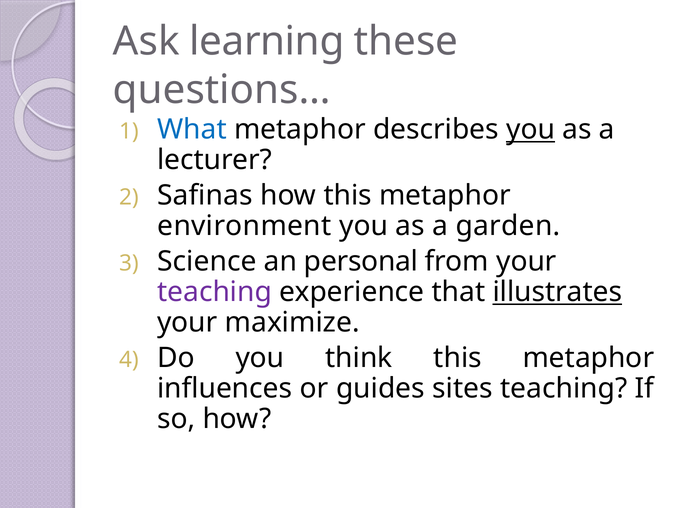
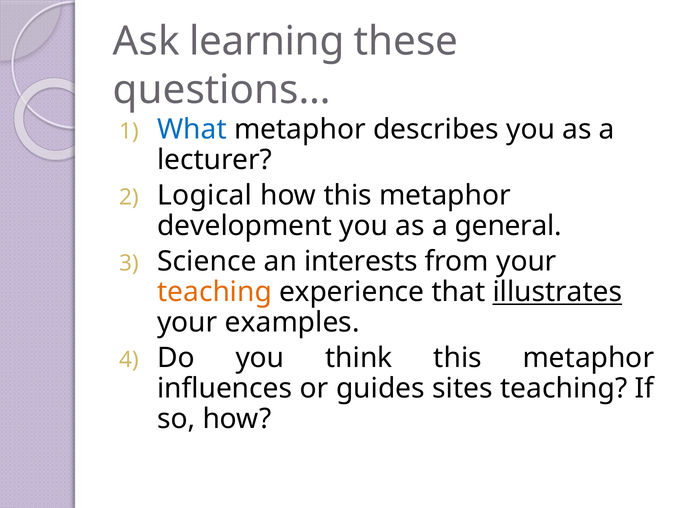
you at (531, 129) underline: present -> none
Safinas: Safinas -> Logical
environment: environment -> development
garden: garden -> general
personal: personal -> interests
teaching at (215, 292) colour: purple -> orange
maximize: maximize -> examples
